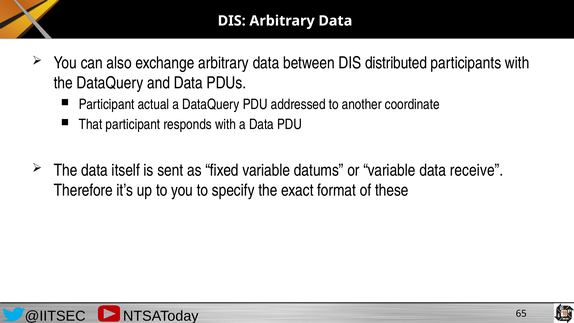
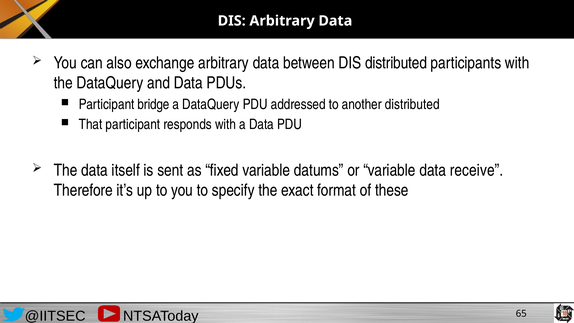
actual: actual -> bridge
another coordinate: coordinate -> distributed
